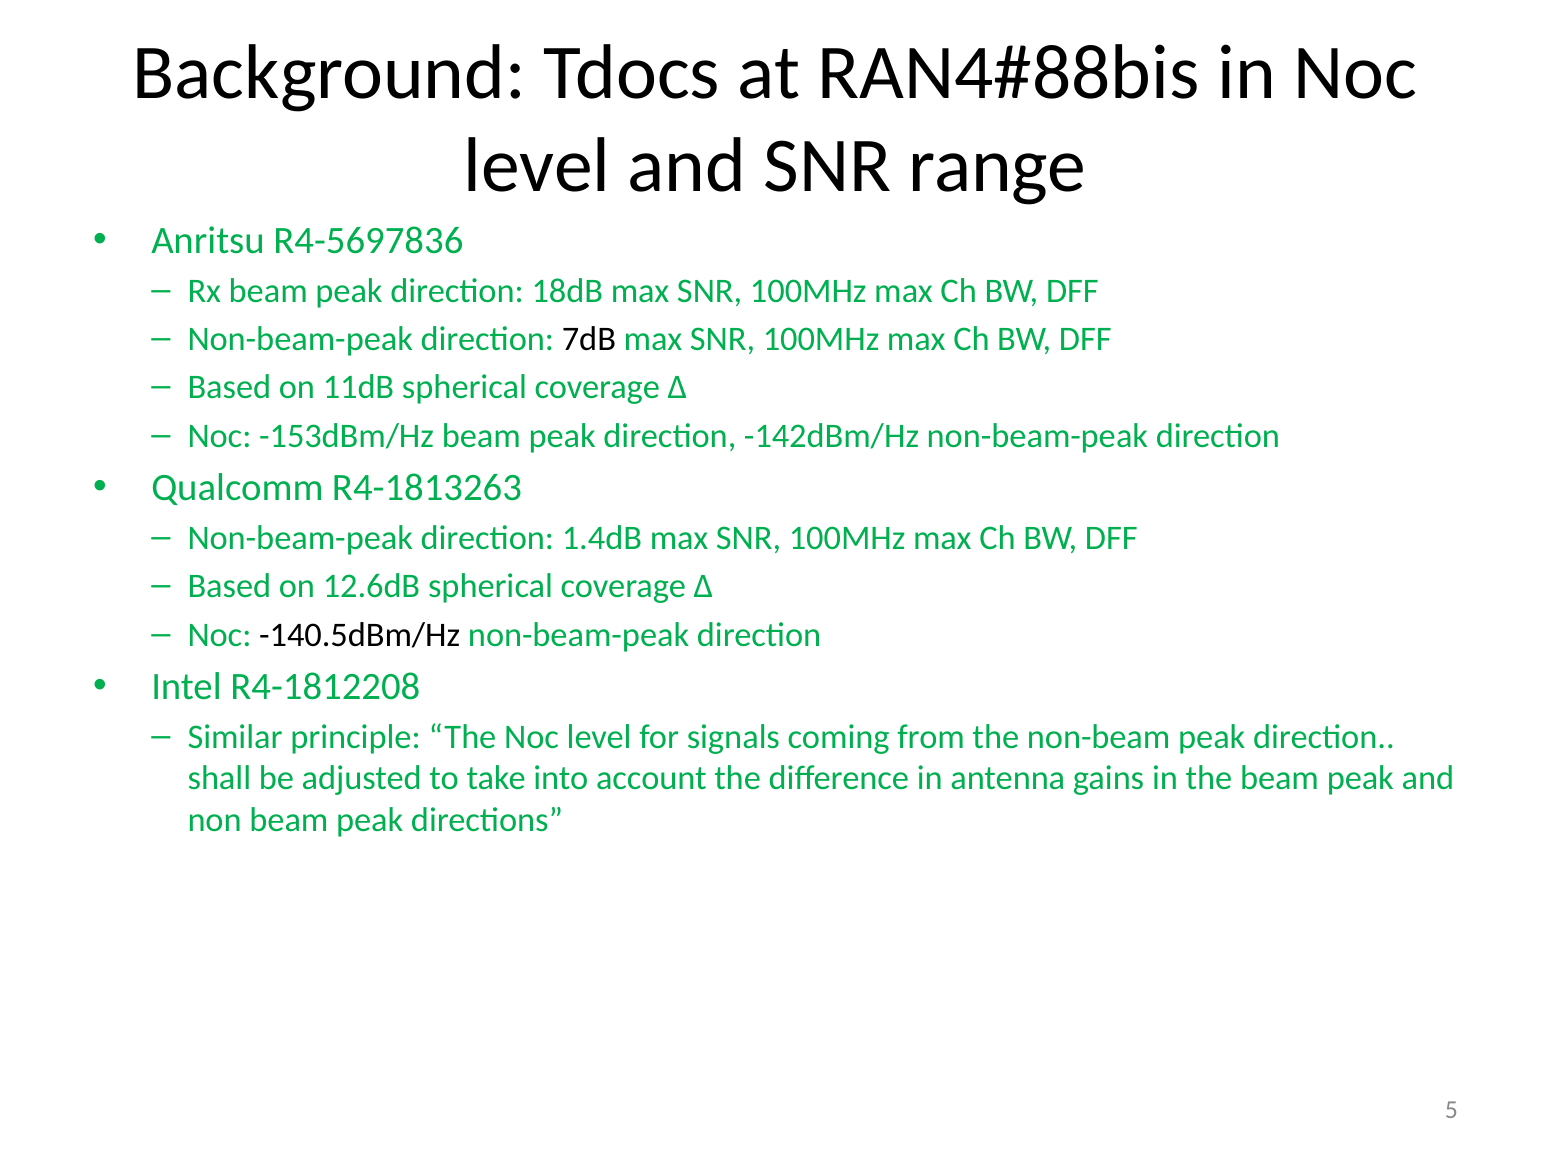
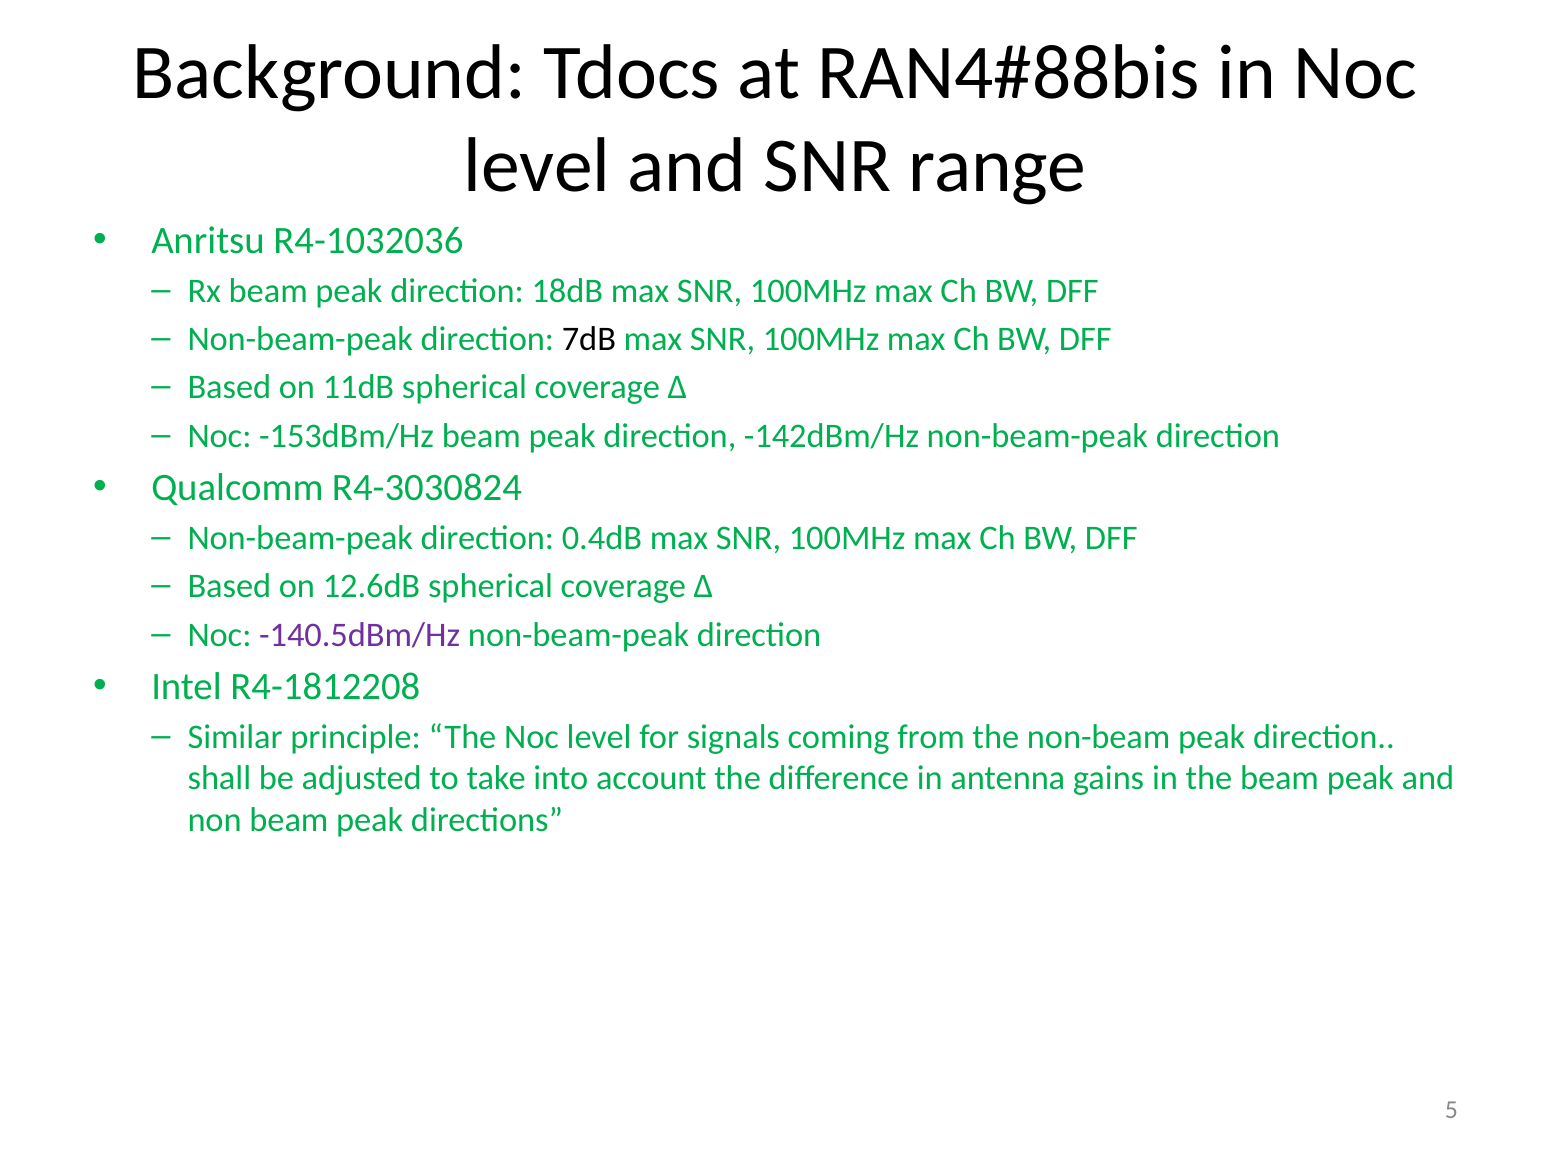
R4-5697836: R4-5697836 -> R4-1032036
R4-1813263: R4-1813263 -> R4-3030824
1.4dB: 1.4dB -> 0.4dB
-140.5dBm/Hz colour: black -> purple
